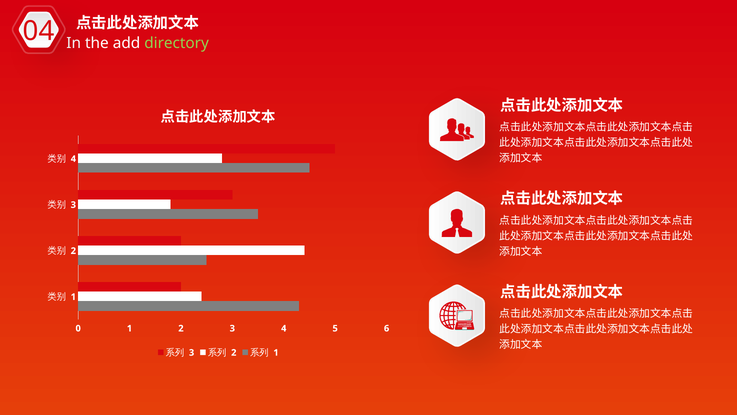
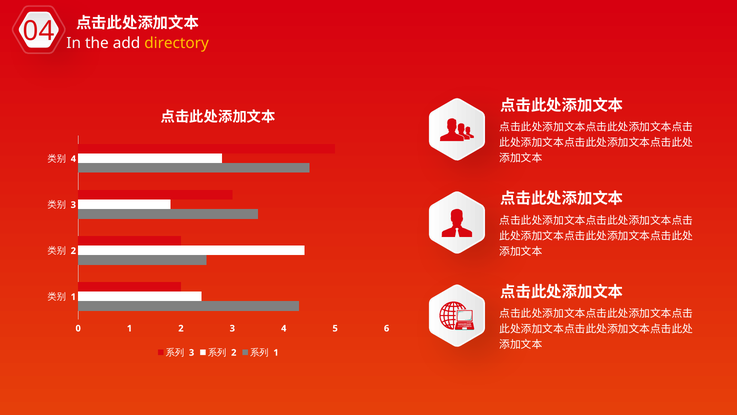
directory colour: light green -> yellow
